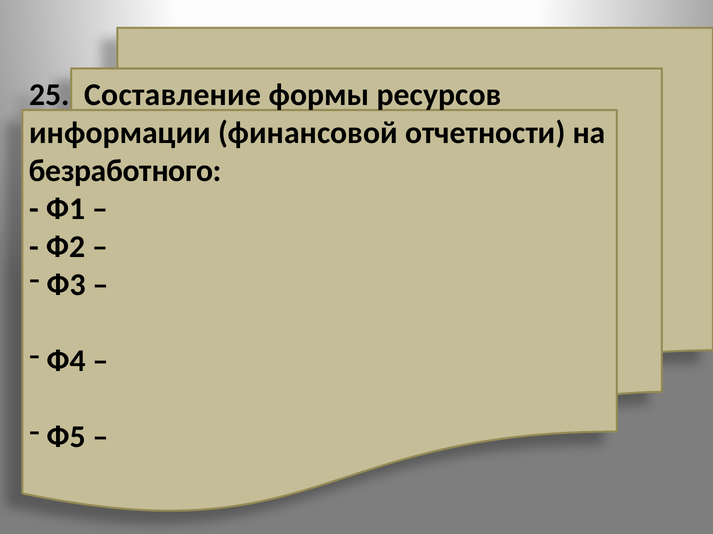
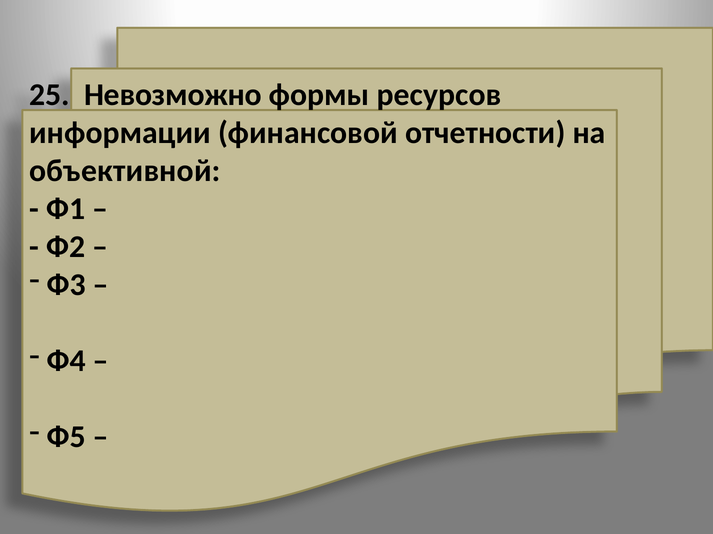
Составление: Составление -> Невозможно
безработного: безработного -> объективной
